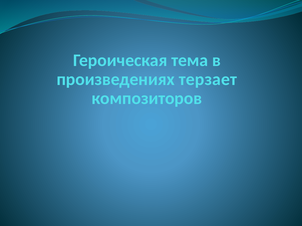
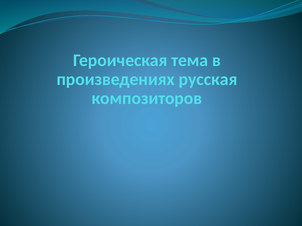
терзает: терзает -> русская
